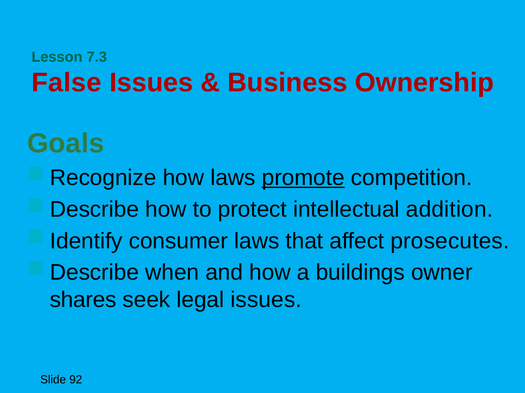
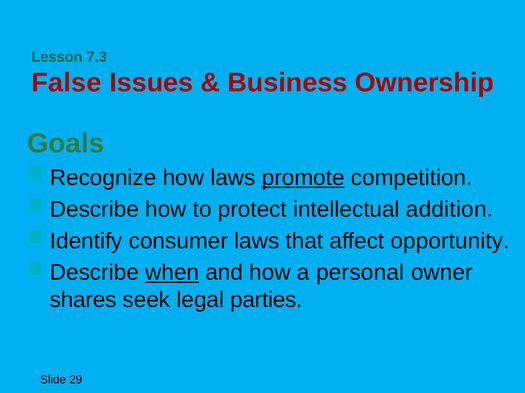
prosecutes: prosecutes -> opportunity
when underline: none -> present
buildings: buildings -> personal
legal issues: issues -> parties
92: 92 -> 29
